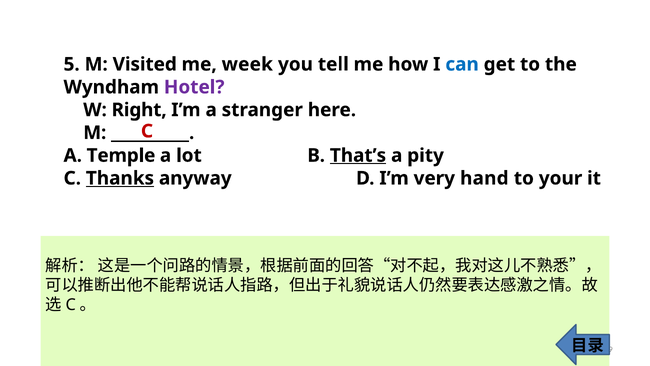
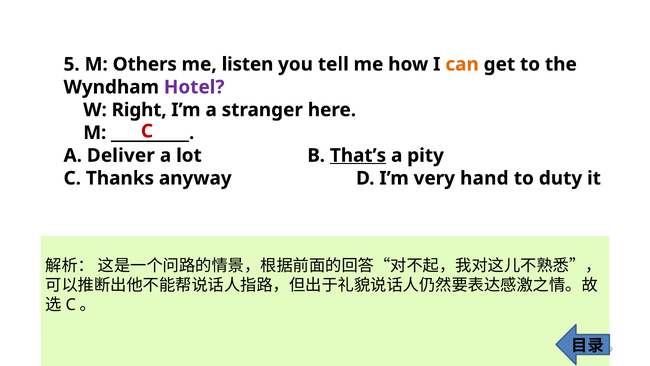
Visited: Visited -> Others
week: week -> listen
can colour: blue -> orange
Temple: Temple -> Deliver
Thanks underline: present -> none
your: your -> duty
